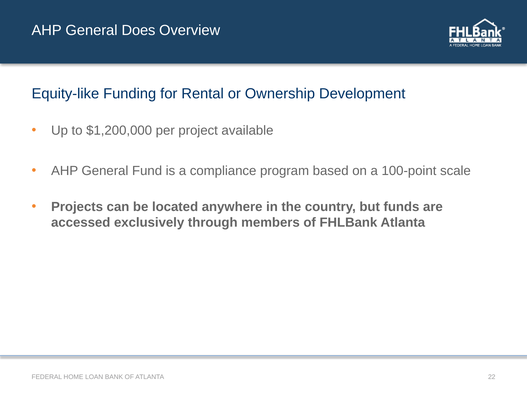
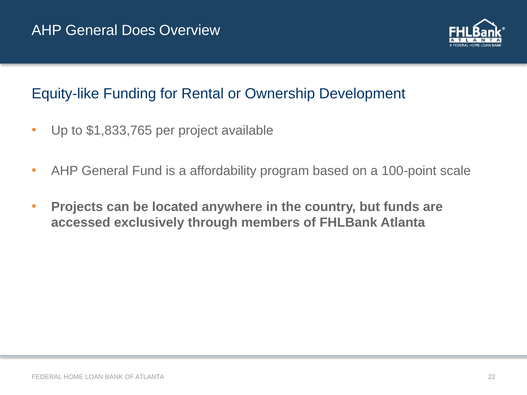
$1,200,000: $1,200,000 -> $1,833,765
compliance: compliance -> affordability
